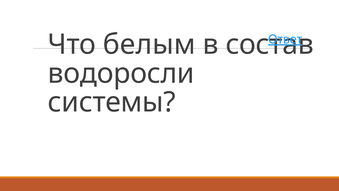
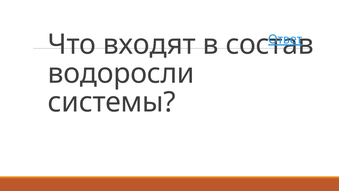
белым: белым -> входят
